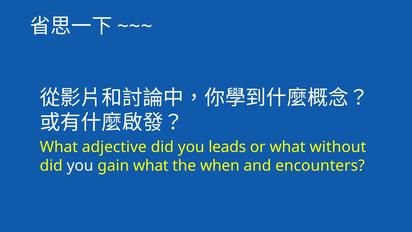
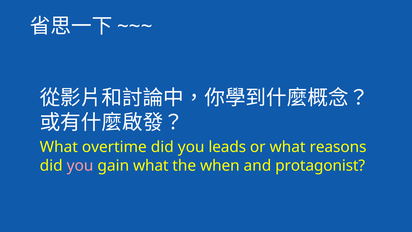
adjective: adjective -> overtime
without: without -> reasons
you at (80, 166) colour: white -> pink
encounters: encounters -> protagonist
